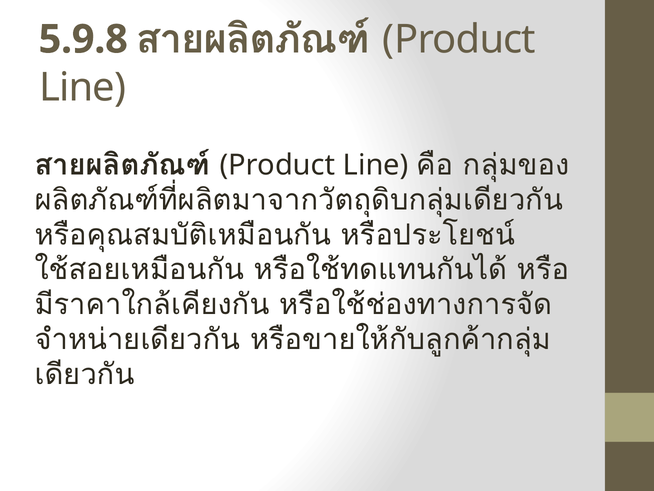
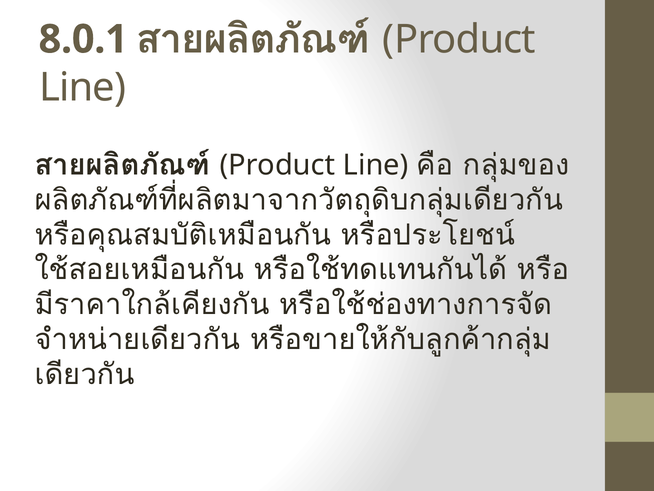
5.9.8: 5.9.8 -> 8.0.1
